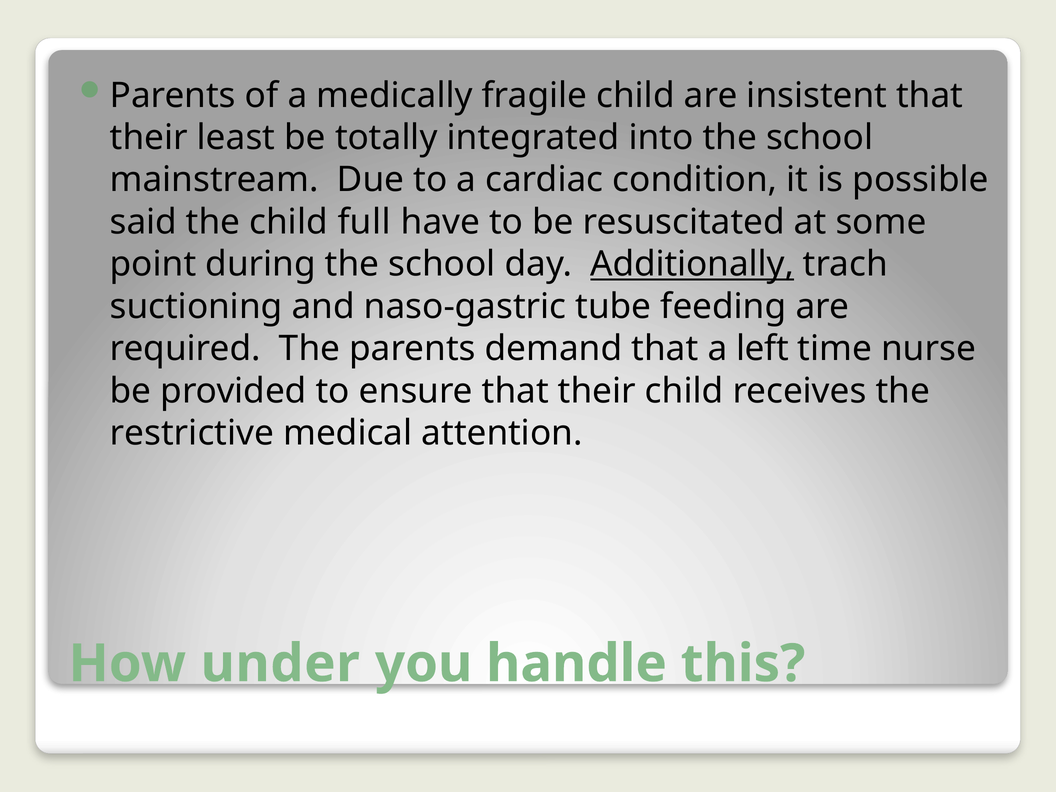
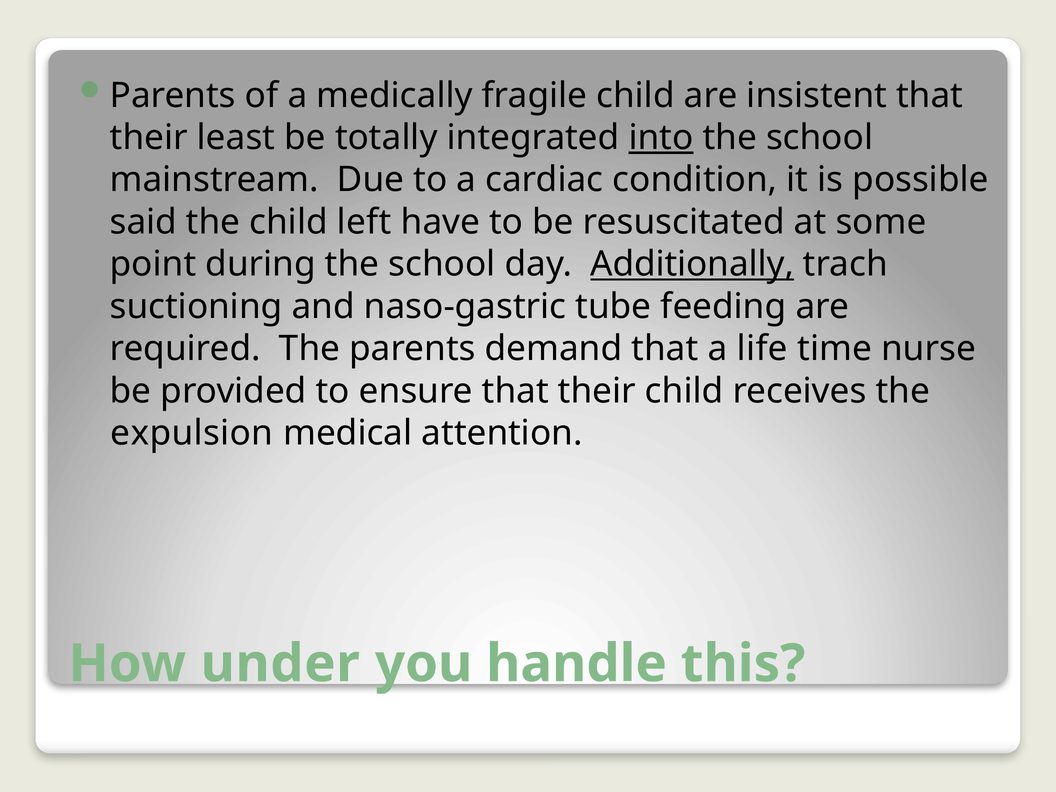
into underline: none -> present
full: full -> left
left: left -> life
restrictive: restrictive -> expulsion
